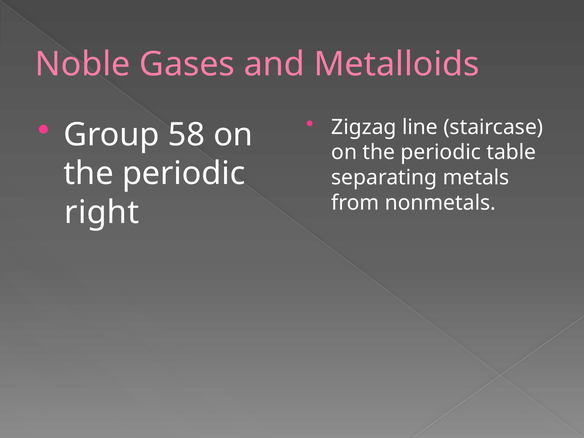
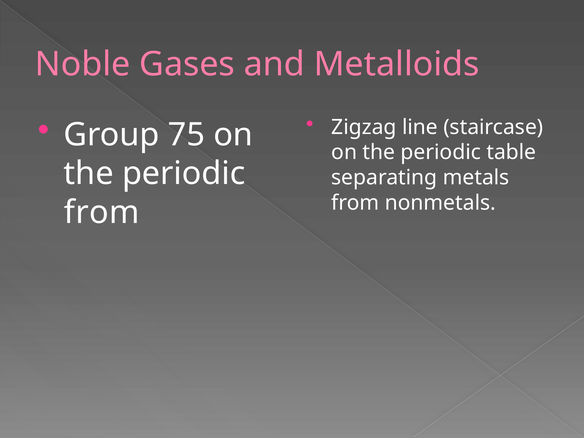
58: 58 -> 75
right at (102, 213): right -> from
